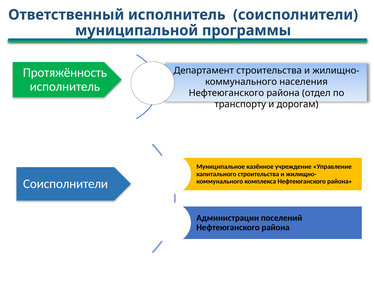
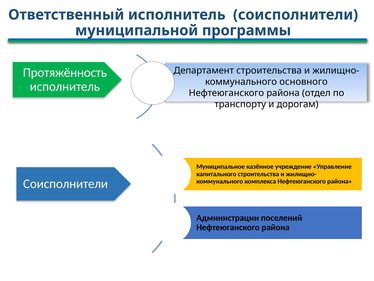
населения: населения -> основного
